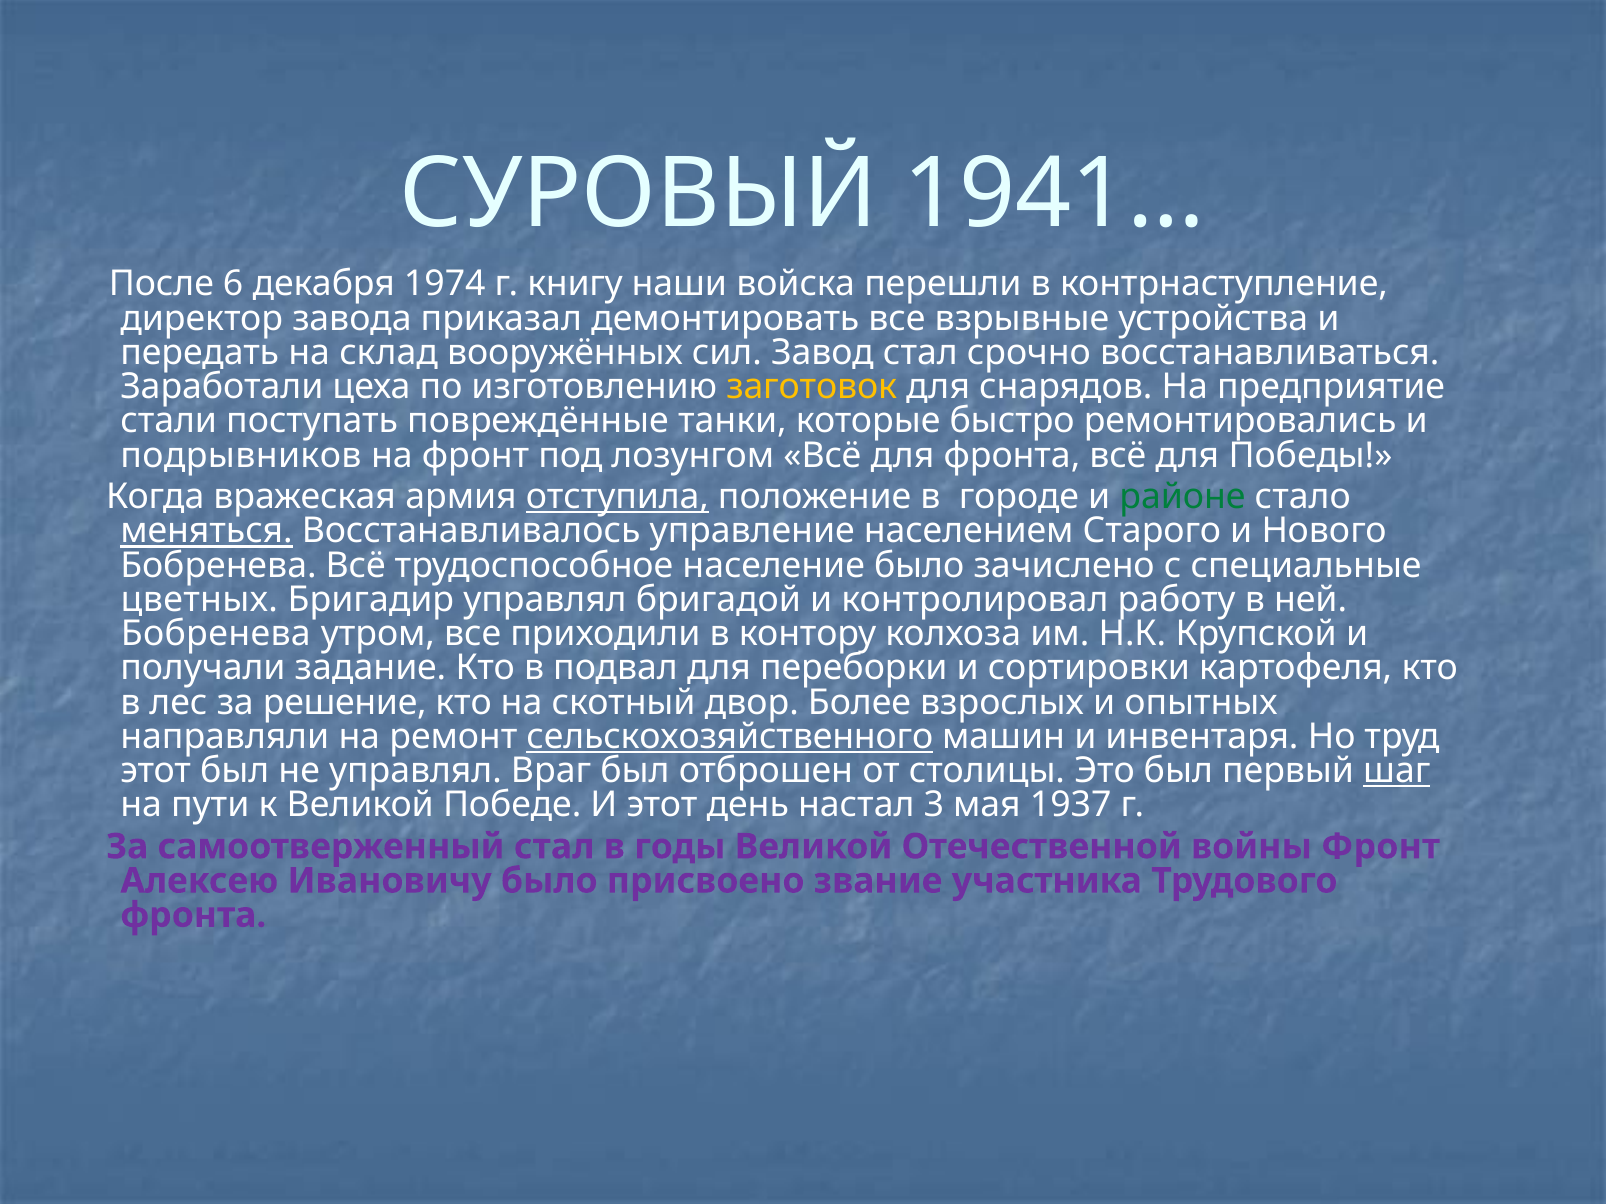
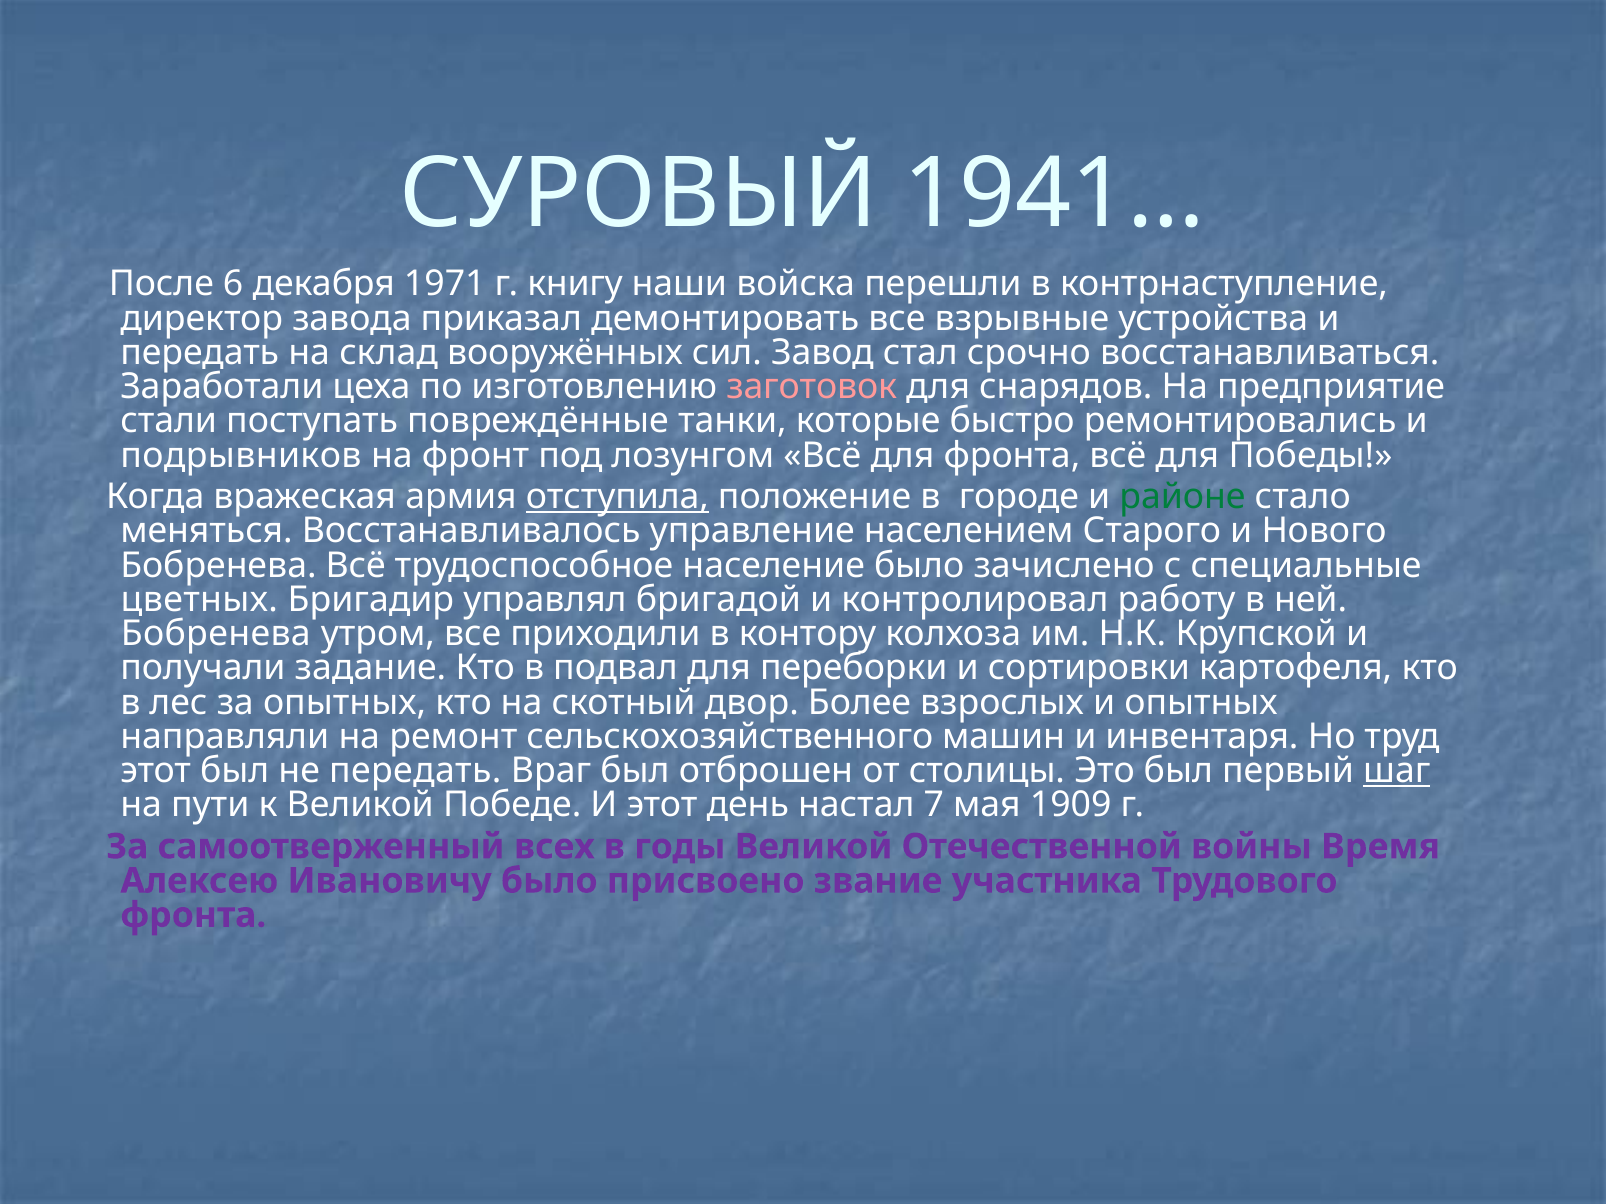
1974: 1974 -> 1971
заготовок colour: yellow -> pink
меняться underline: present -> none
за решение: решение -> опытных
сельскохозяйственного underline: present -> none
не управлял: управлял -> передать
3: 3 -> 7
1937: 1937 -> 1909
самоотверженный стал: стал -> всех
войны Фронт: Фронт -> Время
